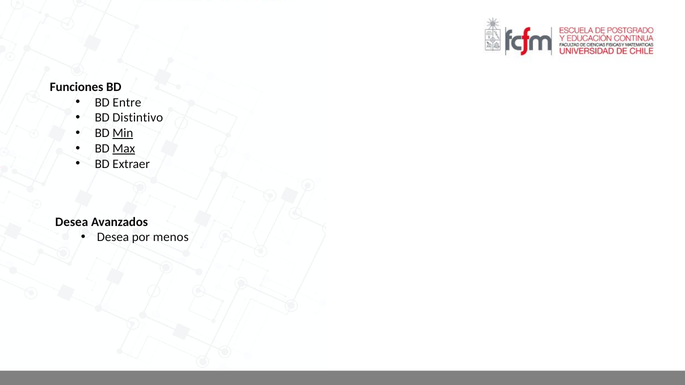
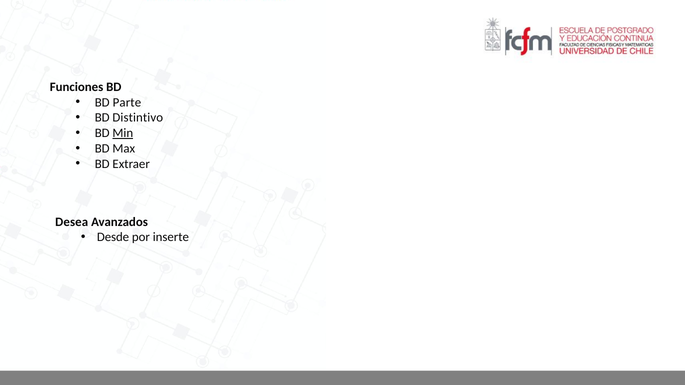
Entre: Entre -> Parte
Max underline: present -> none
Desea at (113, 237): Desea -> Desde
menos: menos -> inserte
